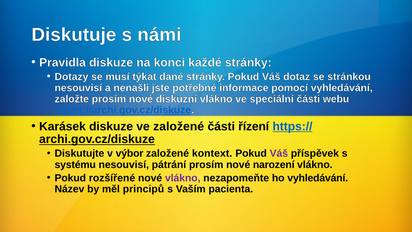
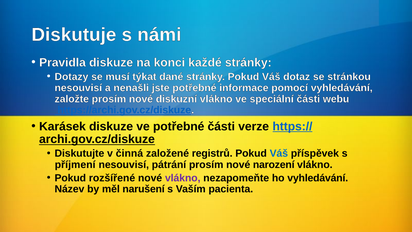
ve založené: založené -> potřebné
řízení: řízení -> verze
výbor: výbor -> činná
kontext: kontext -> registrů
Váš at (279, 153) colour: purple -> blue
systému: systému -> příjmení
principů: principů -> narušení
